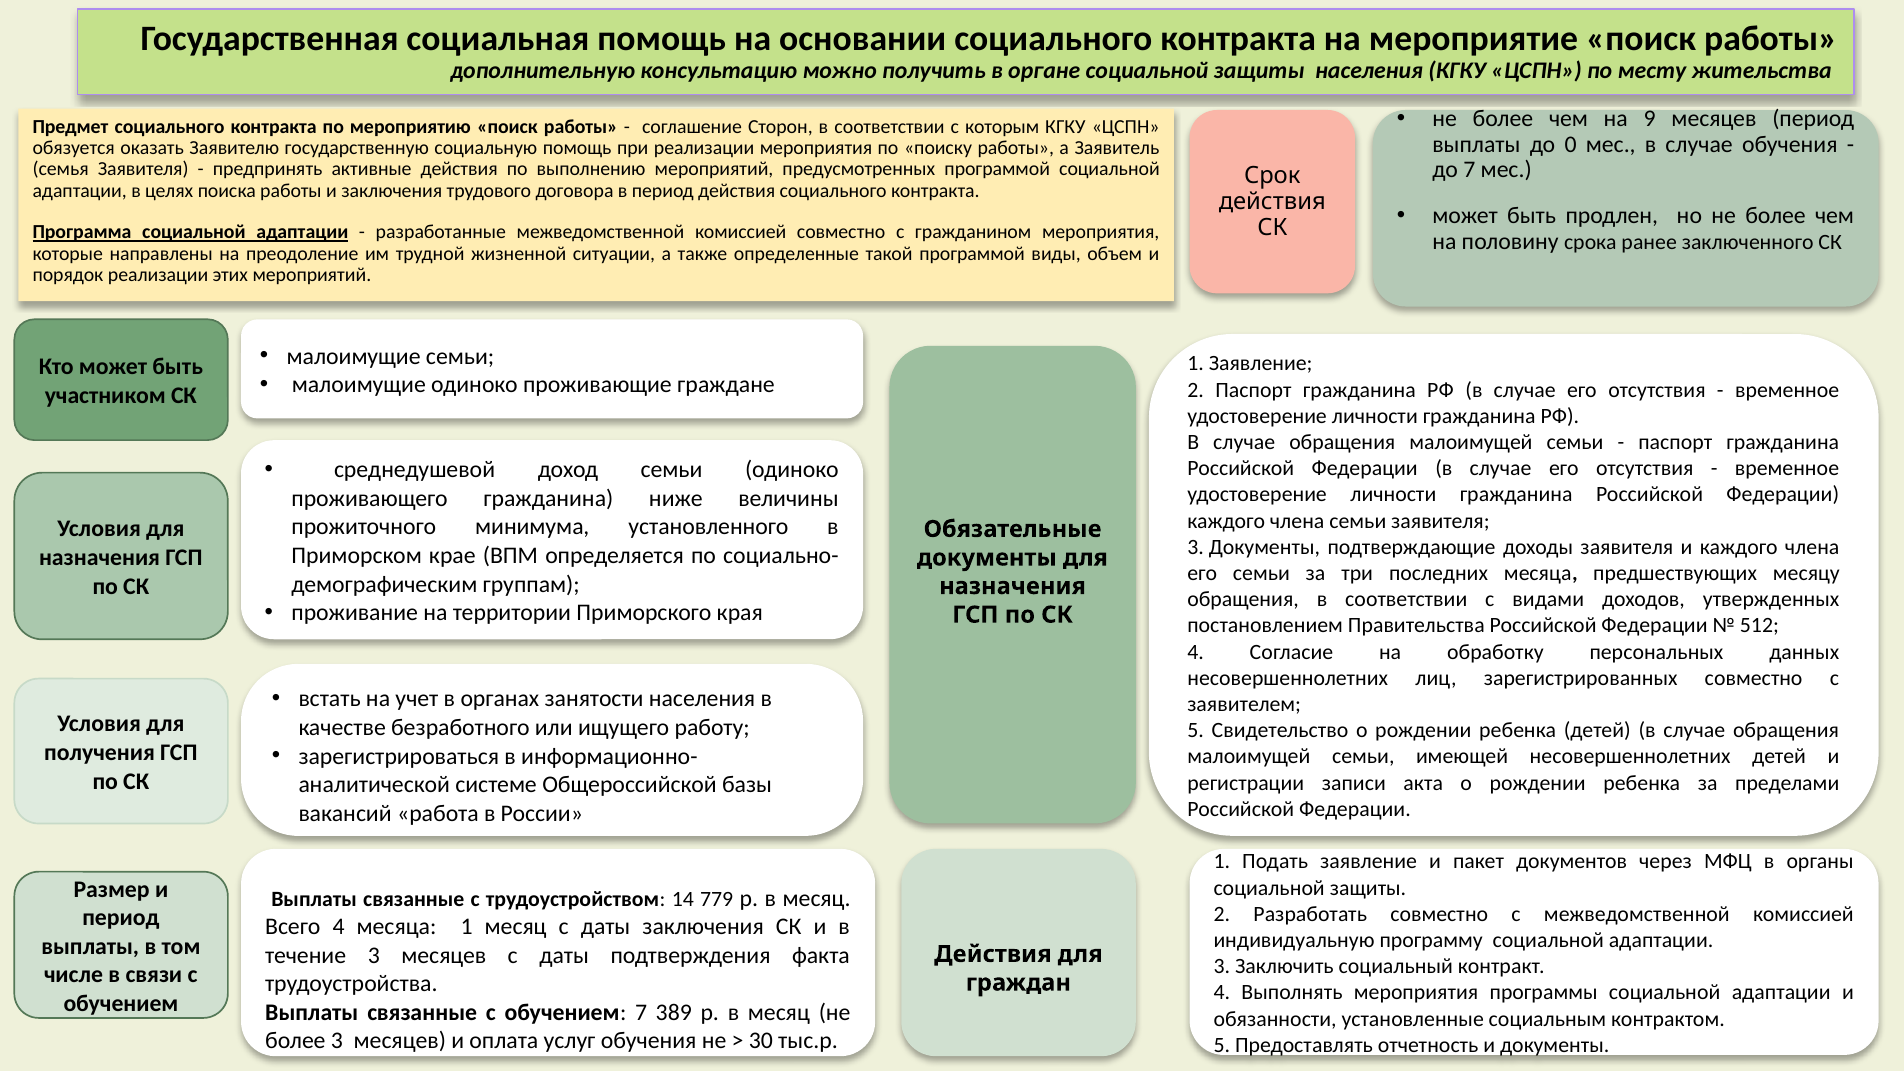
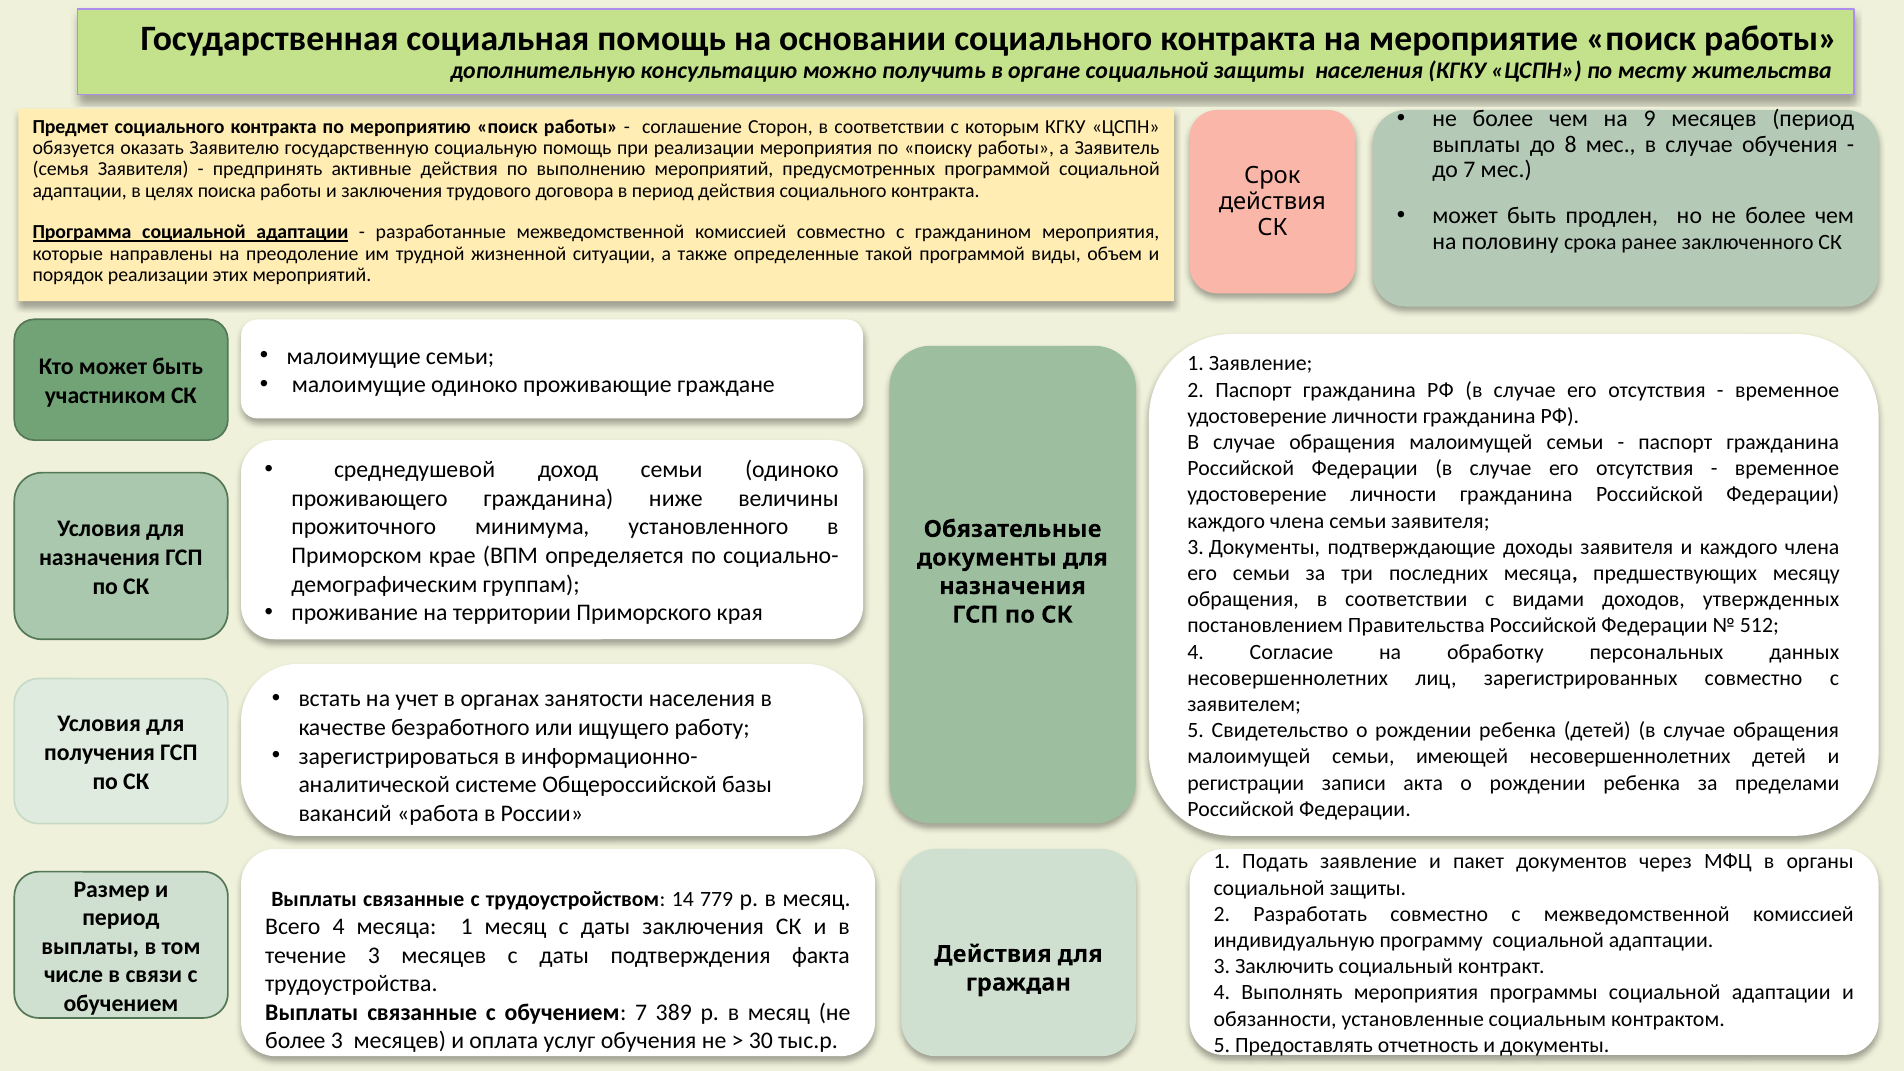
0: 0 -> 8
